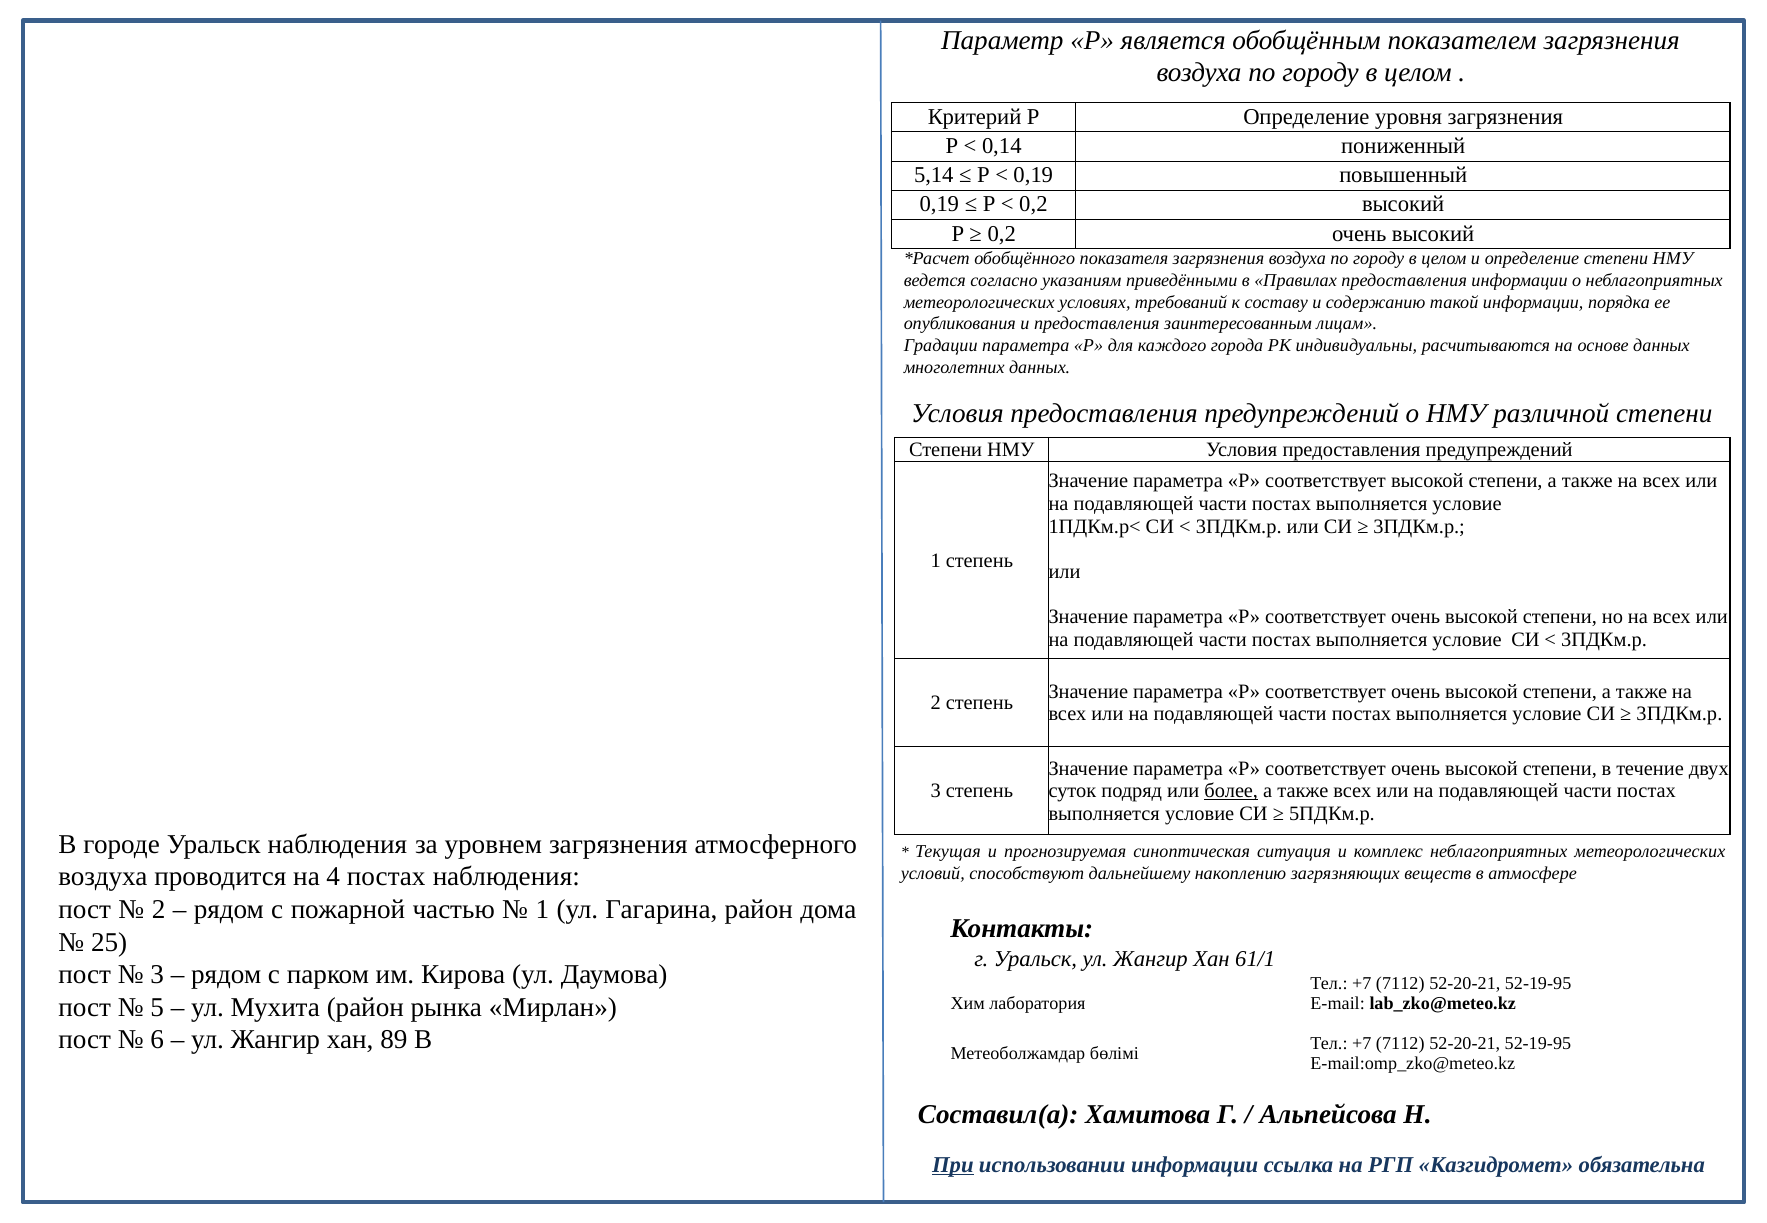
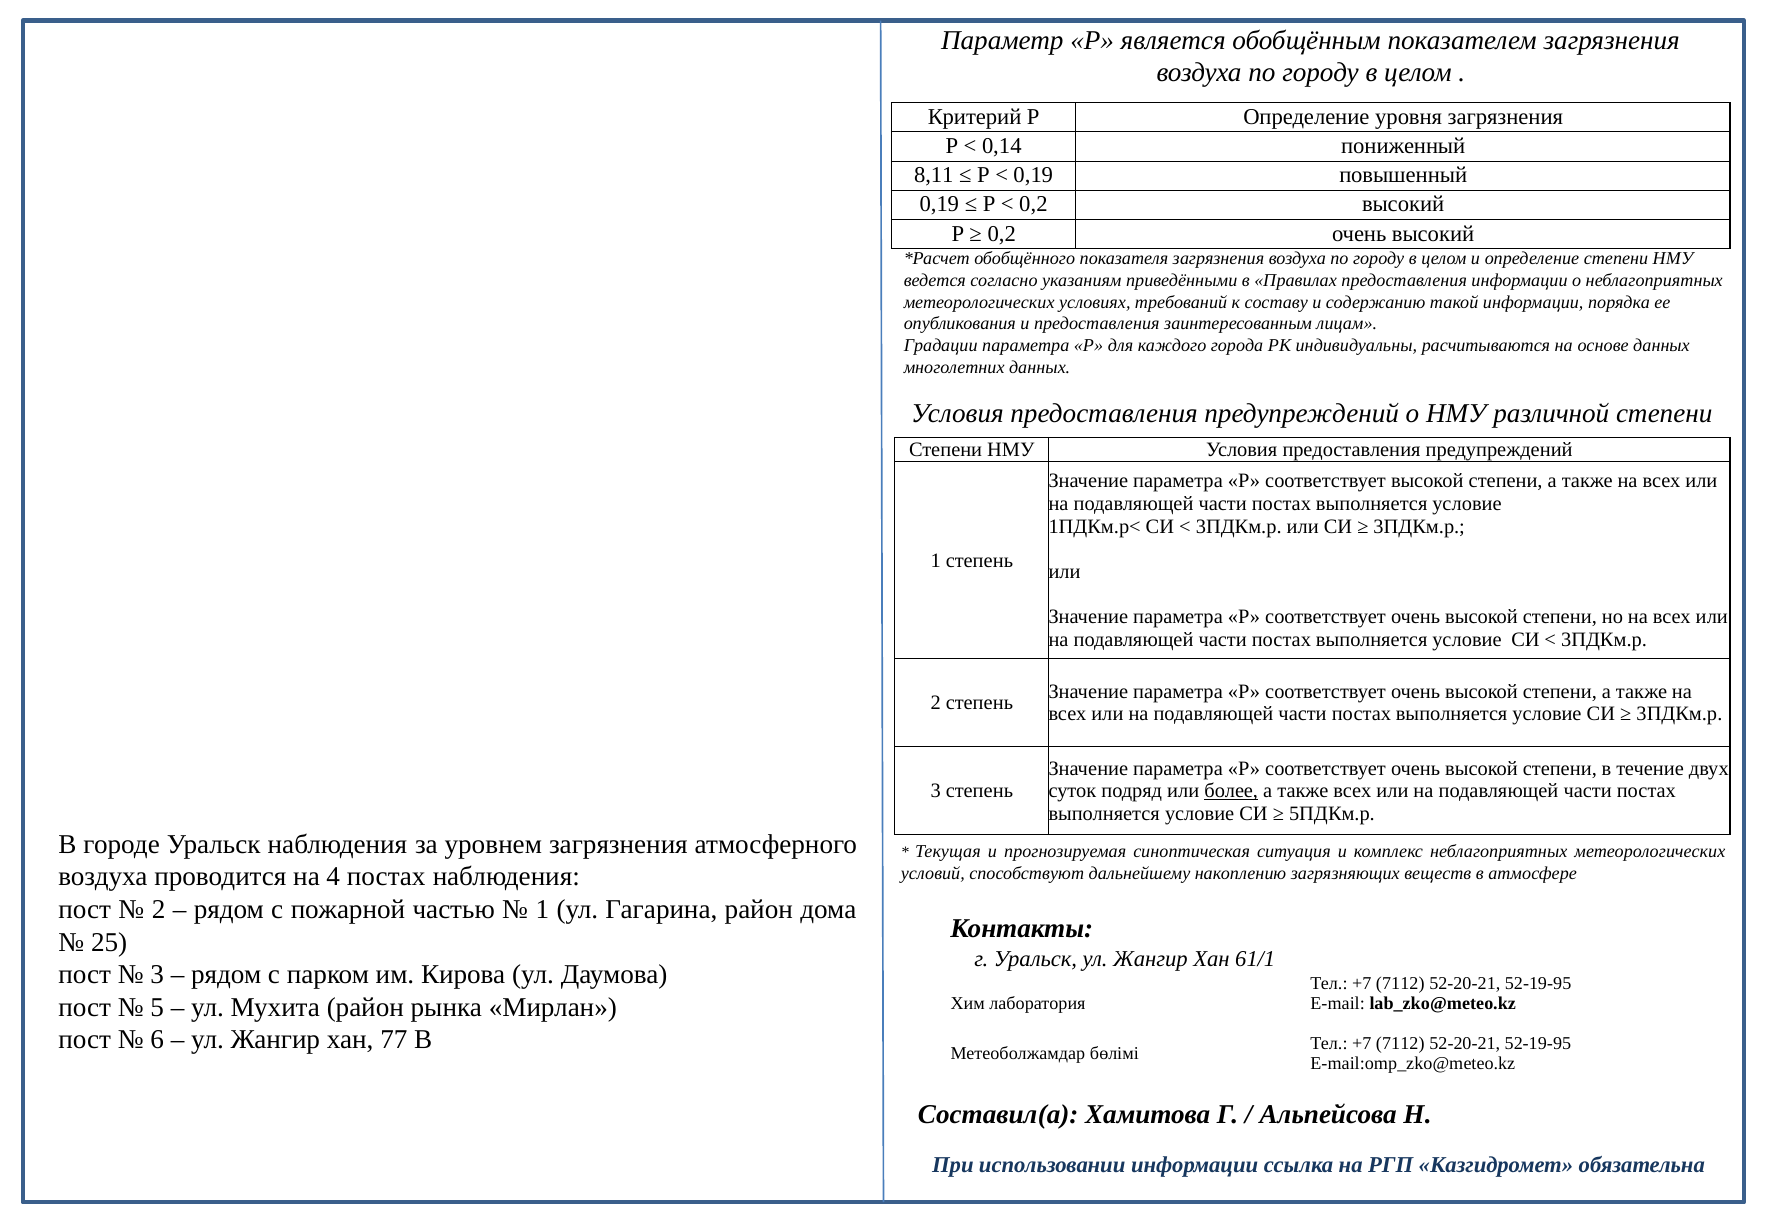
5,14: 5,14 -> 8,11
89: 89 -> 77
При underline: present -> none
